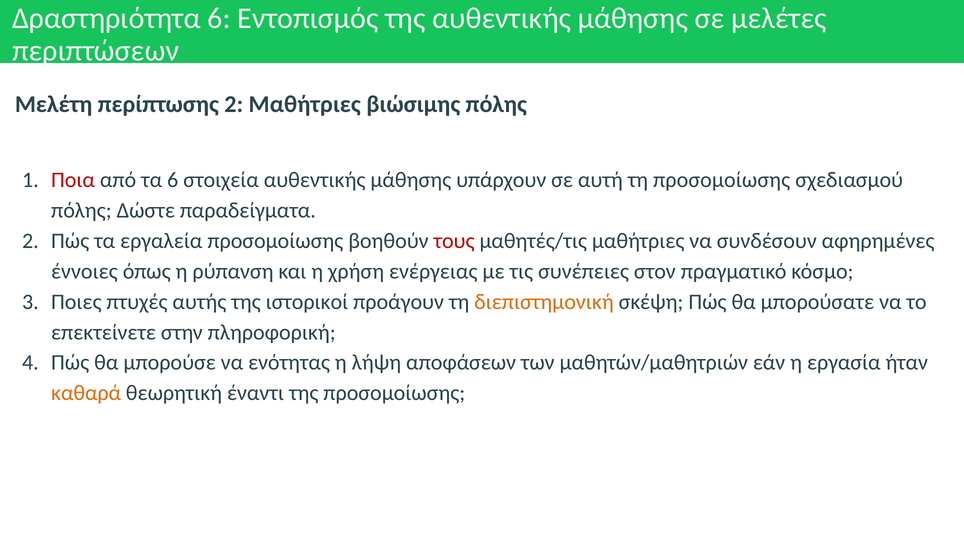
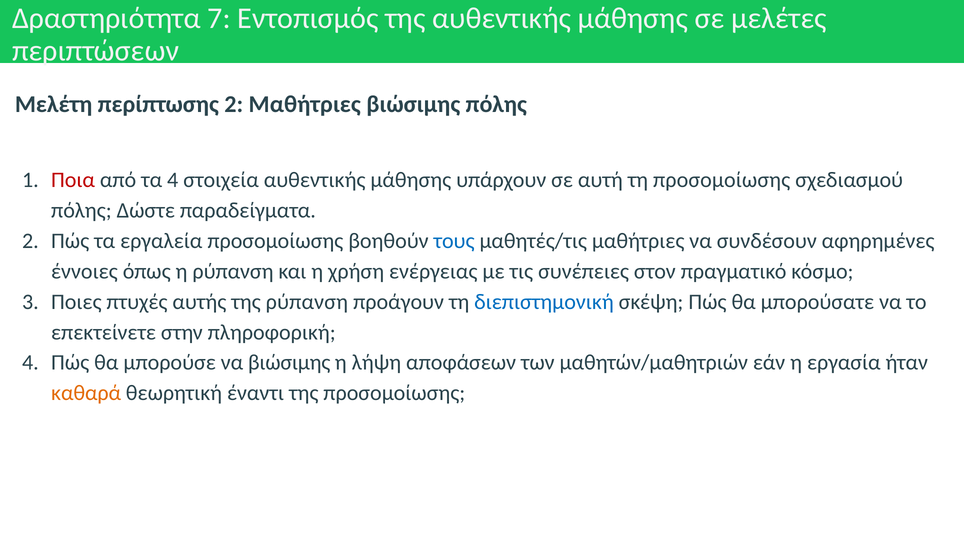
Δραστηριότητα 6: 6 -> 7
τα 6: 6 -> 4
τους colour: red -> blue
της ιστορικοί: ιστορικοί -> ρύπανση
διεπιστημονική colour: orange -> blue
να ενότητας: ενότητας -> βιώσιμης
